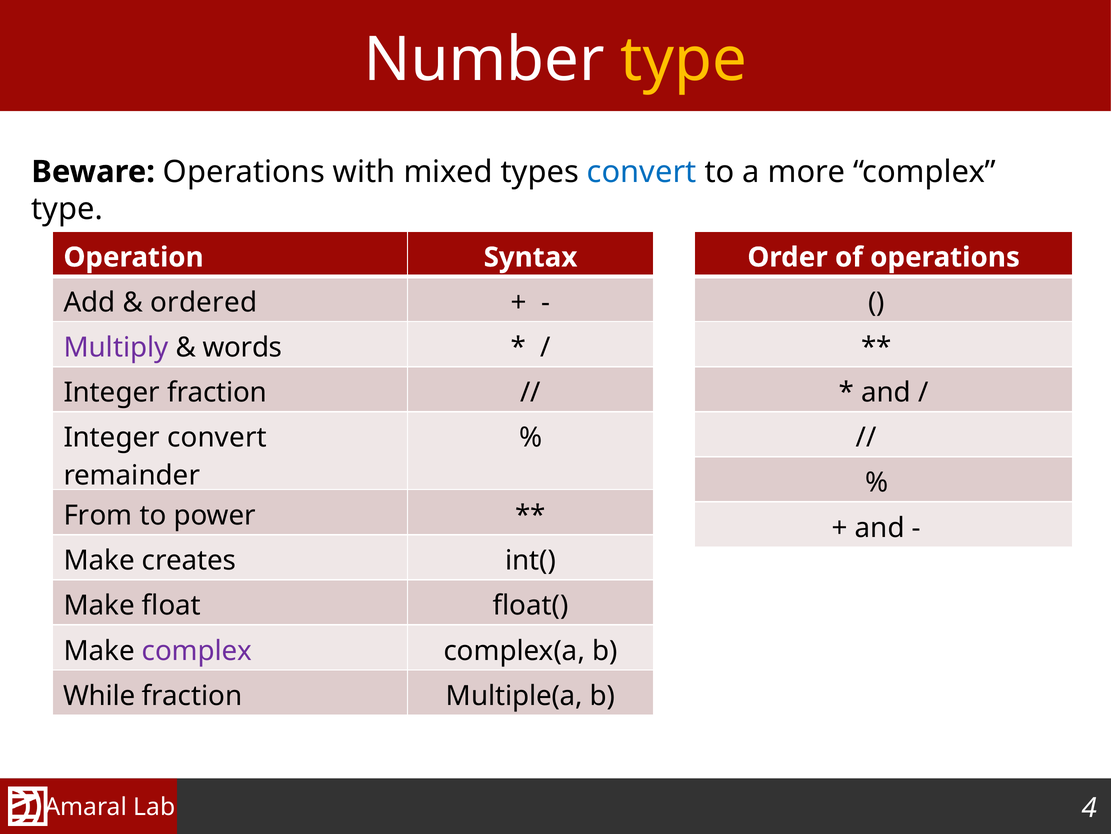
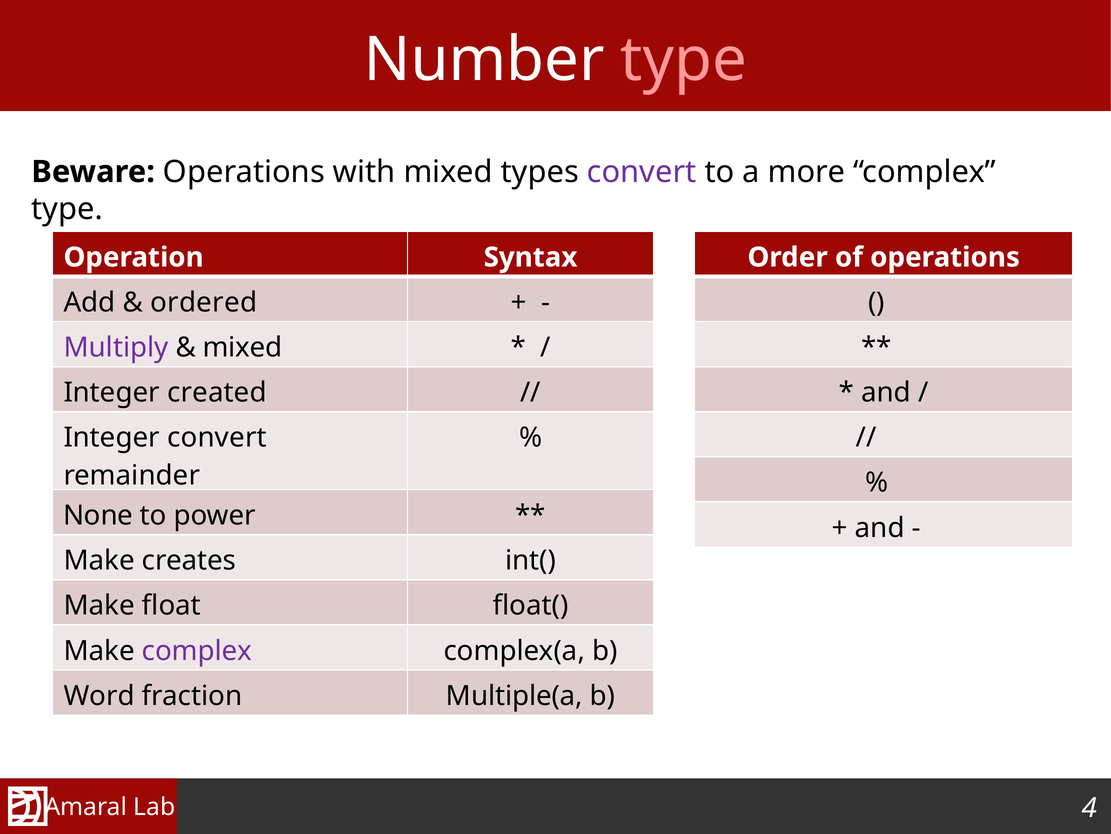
type at (684, 60) colour: yellow -> pink
convert at (642, 172) colour: blue -> purple
words at (242, 347): words -> mixed
Integer fraction: fraction -> created
From: From -> None
While: While -> Word
